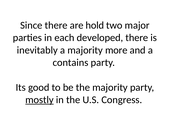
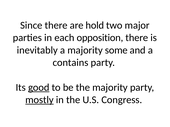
developed: developed -> opposition
more: more -> some
good underline: none -> present
